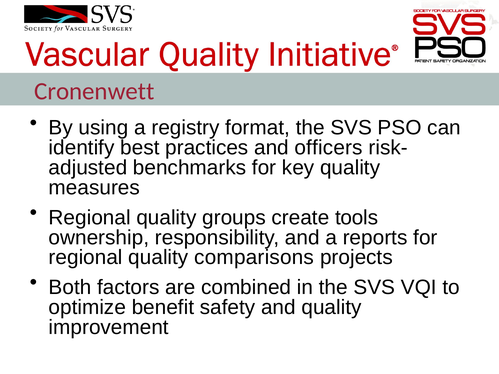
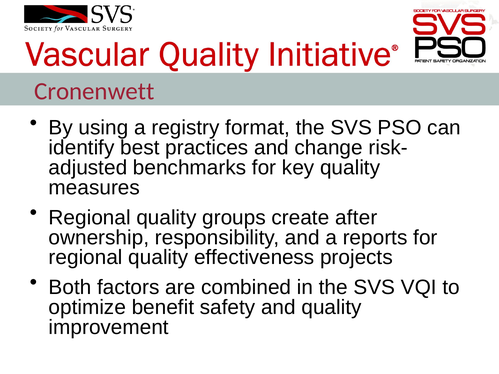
officers: officers -> change
tools: tools -> after
comparisons: comparisons -> effectiveness
